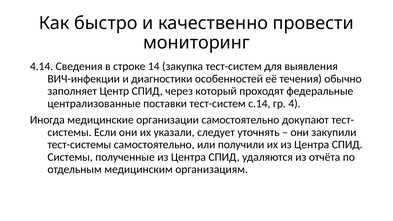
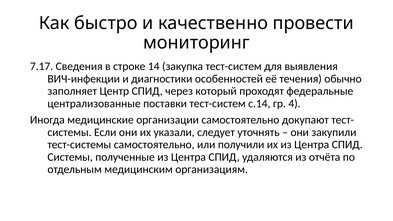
4.14: 4.14 -> 7.17
